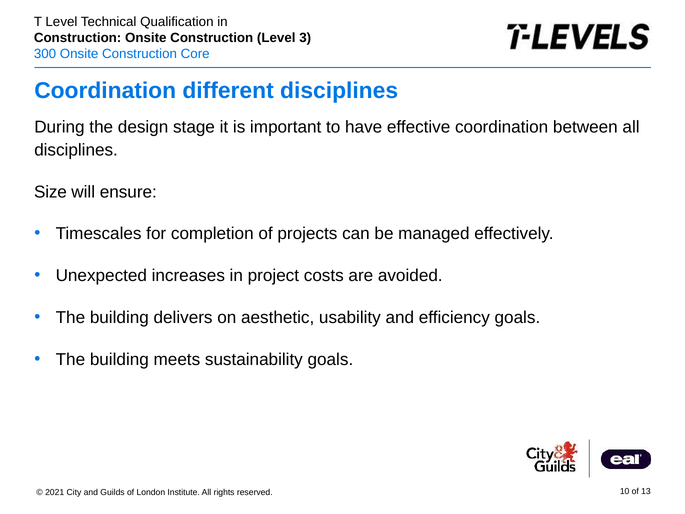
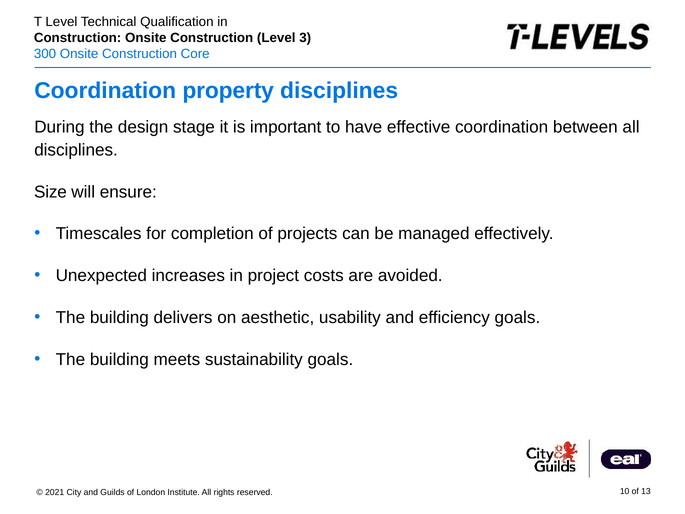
different: different -> property
